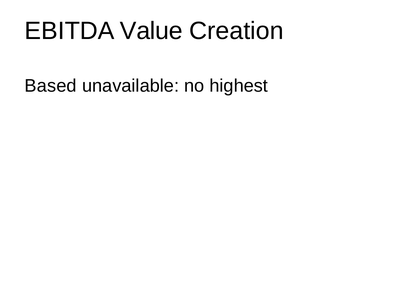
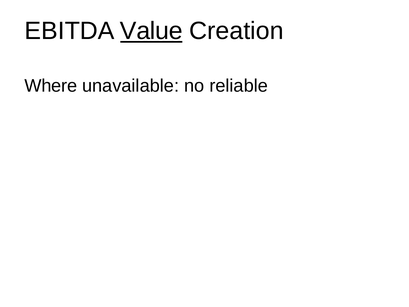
Value underline: none -> present
Based: Based -> Where
highest: highest -> reliable
